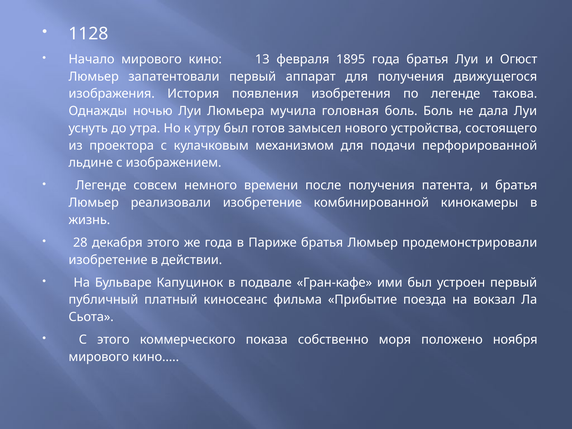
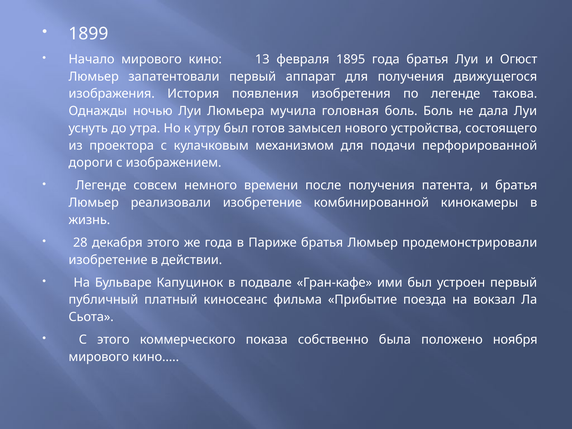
1128: 1128 -> 1899
льдине: льдине -> дороги
моря: моря -> была
